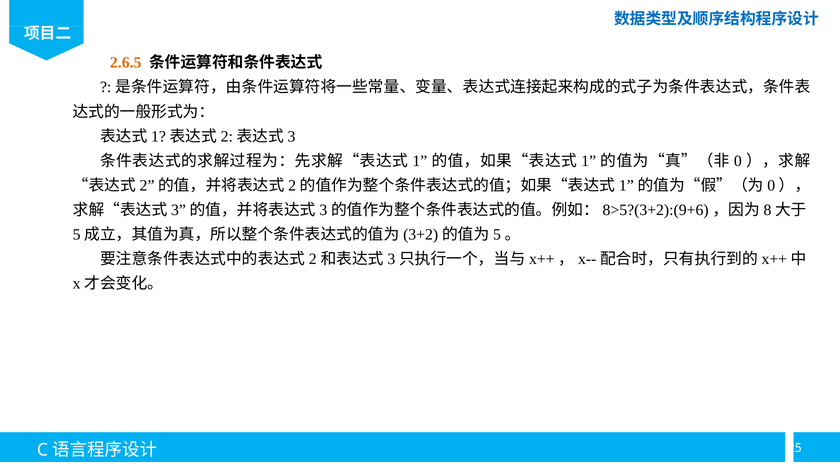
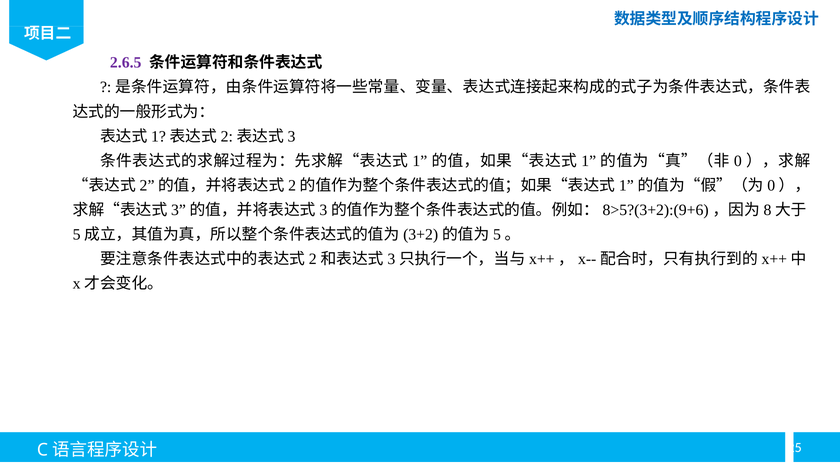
2.6.5 colour: orange -> purple
